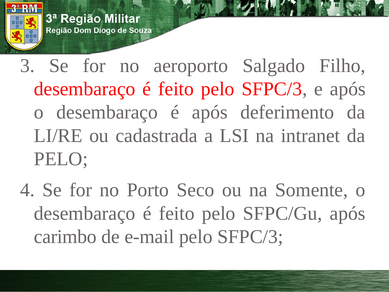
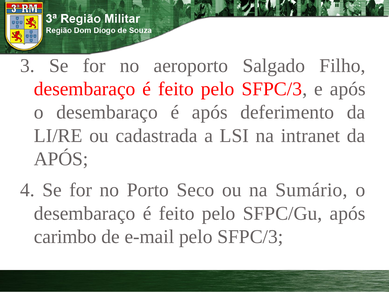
PELO at (61, 159): PELO -> APÓS
Somente: Somente -> Sumário
